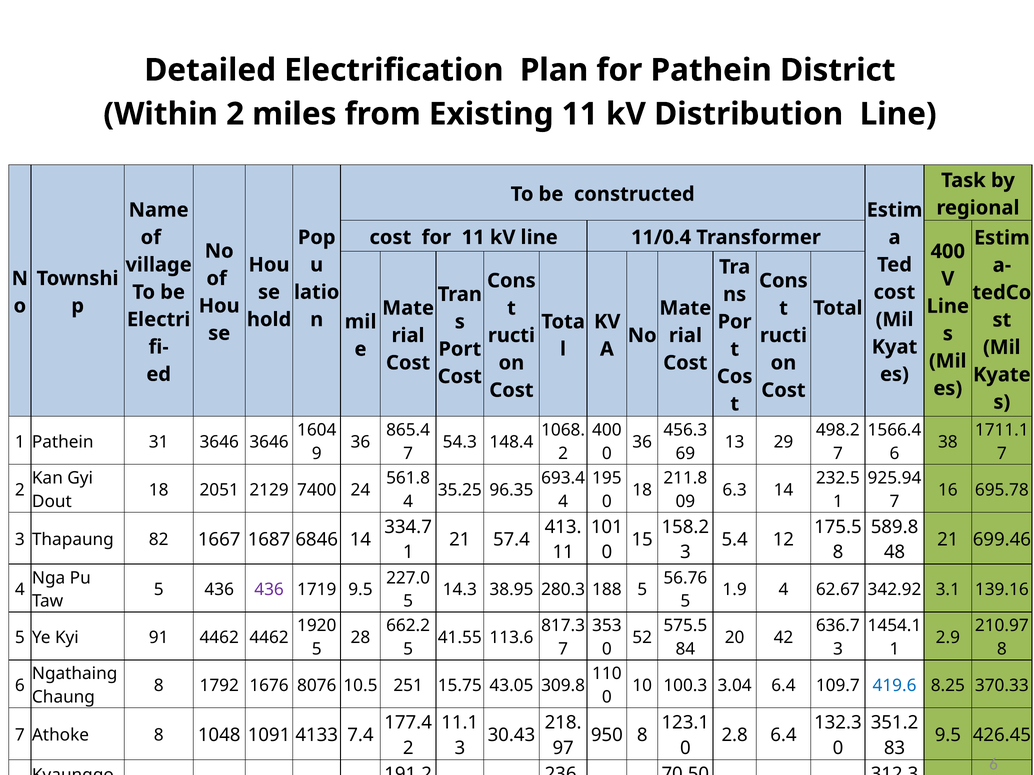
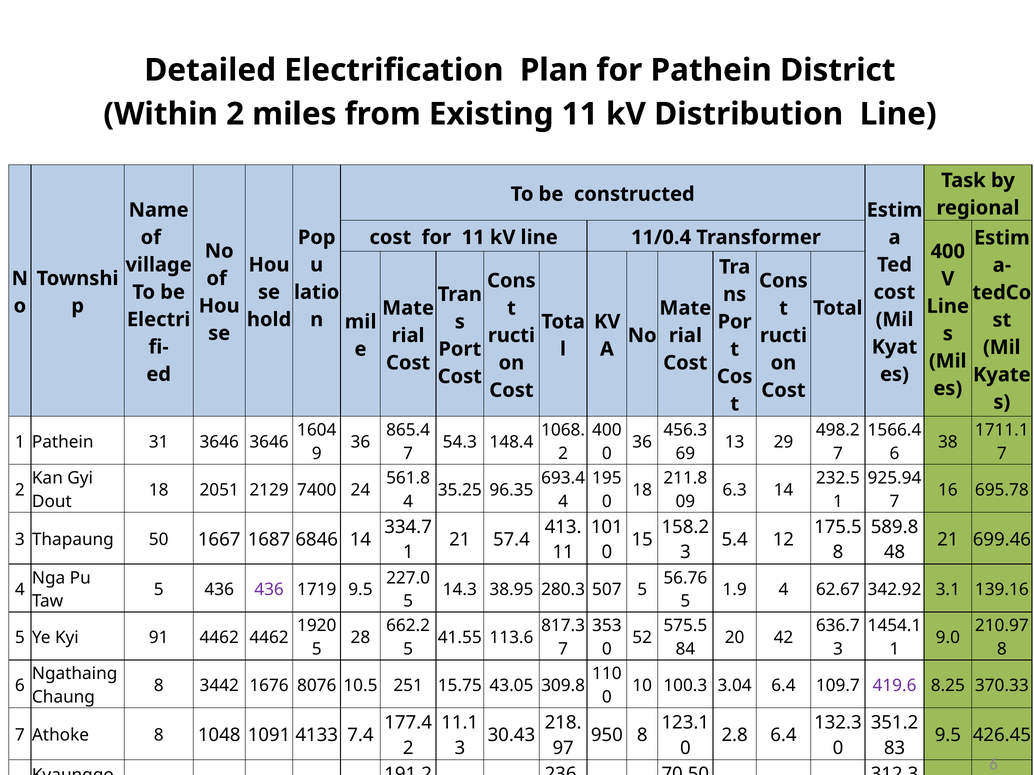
82: 82 -> 50
188: 188 -> 507
2.9: 2.9 -> 9.0
1792: 1792 -> 3442
419.6 colour: blue -> purple
